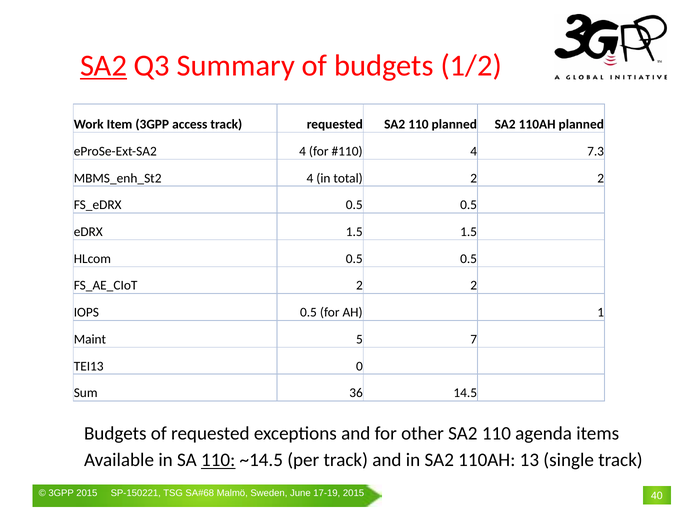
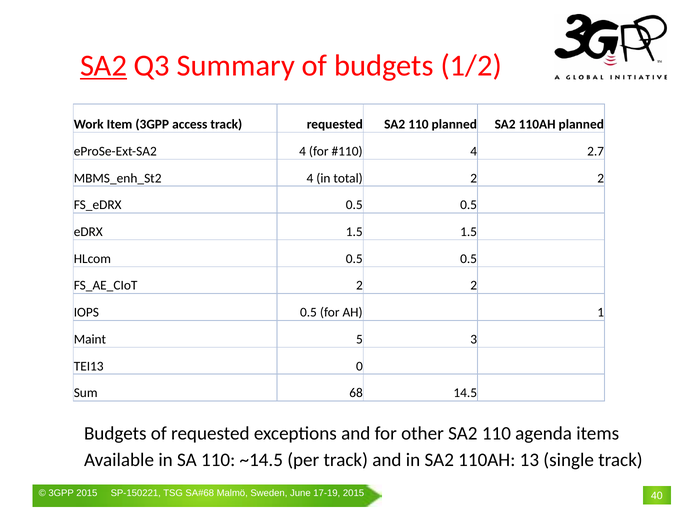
7.3: 7.3 -> 2.7
7: 7 -> 3
36: 36 -> 68
110 at (218, 460) underline: present -> none
